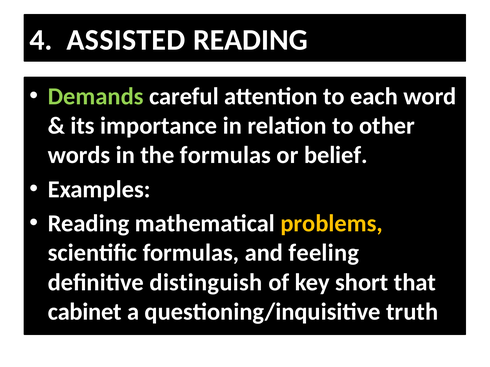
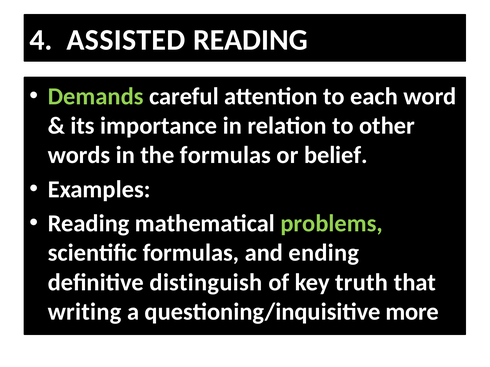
problems colour: yellow -> light green
feeling: feeling -> ending
short: short -> truth
cabinet: cabinet -> writing
truth: truth -> more
